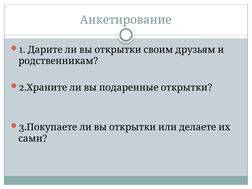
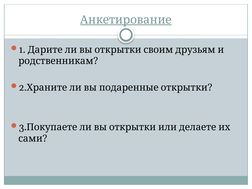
Анкетирование underline: none -> present
